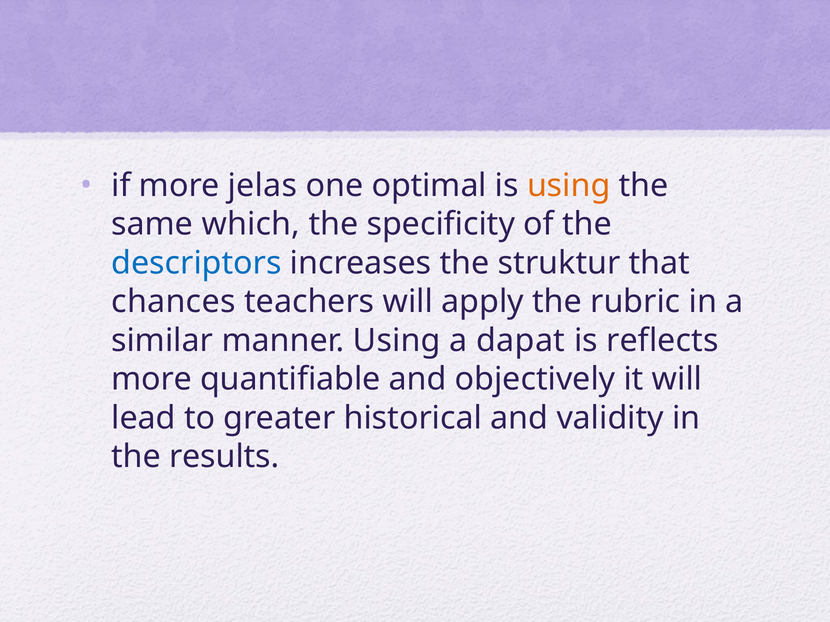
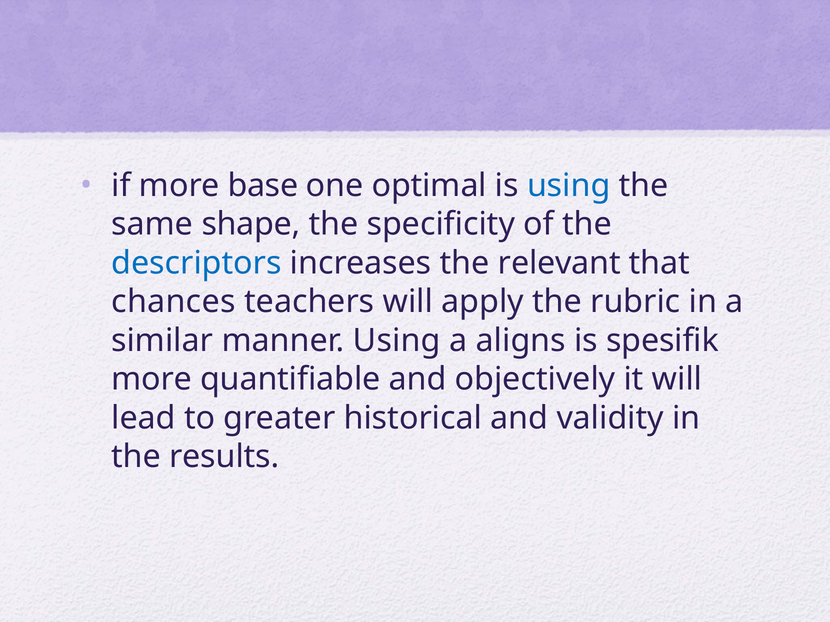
jelas: jelas -> base
using at (569, 186) colour: orange -> blue
which: which -> shape
struktur: struktur -> relevant
dapat: dapat -> aligns
reflects: reflects -> spesifik
